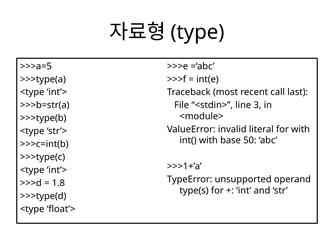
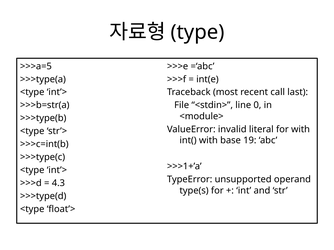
3: 3 -> 0
50: 50 -> 19
1.8: 1.8 -> 4.3
